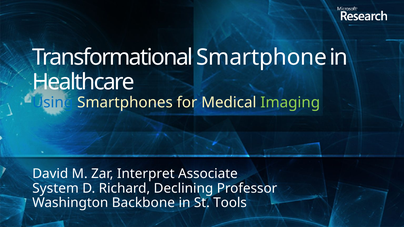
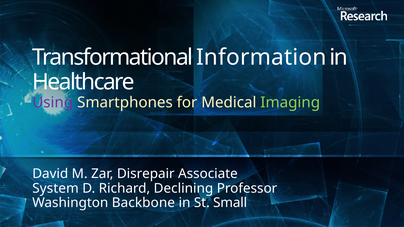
Smartphone: Smartphone -> Information
Using colour: blue -> purple
Interpret: Interpret -> Disrepair
Tools: Tools -> Small
